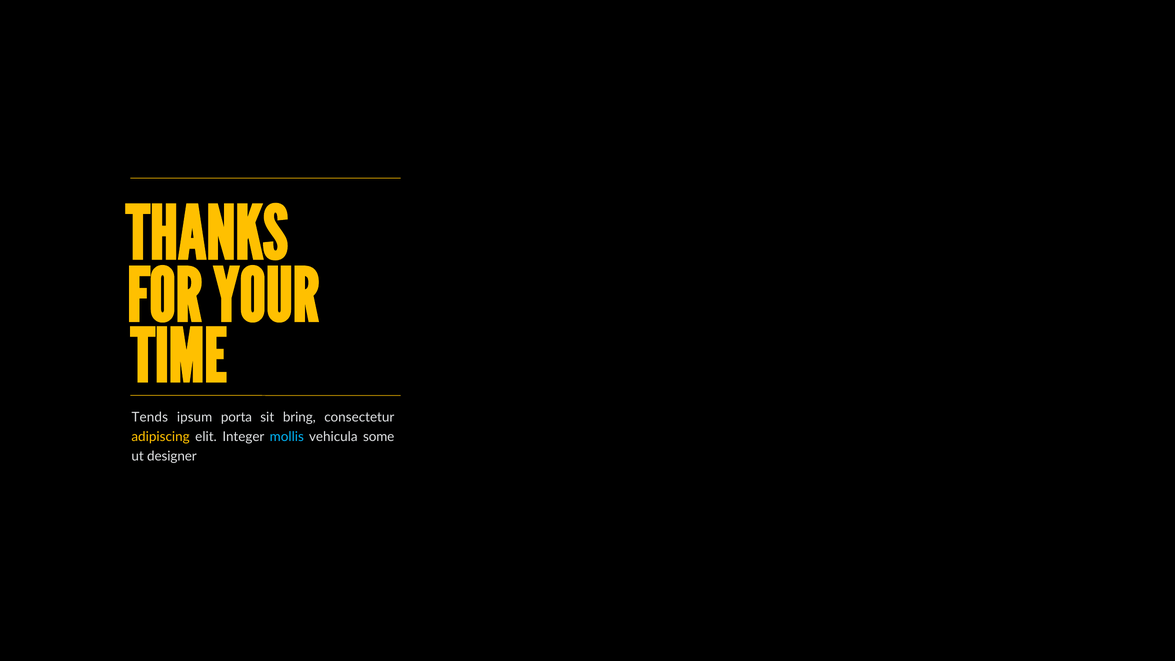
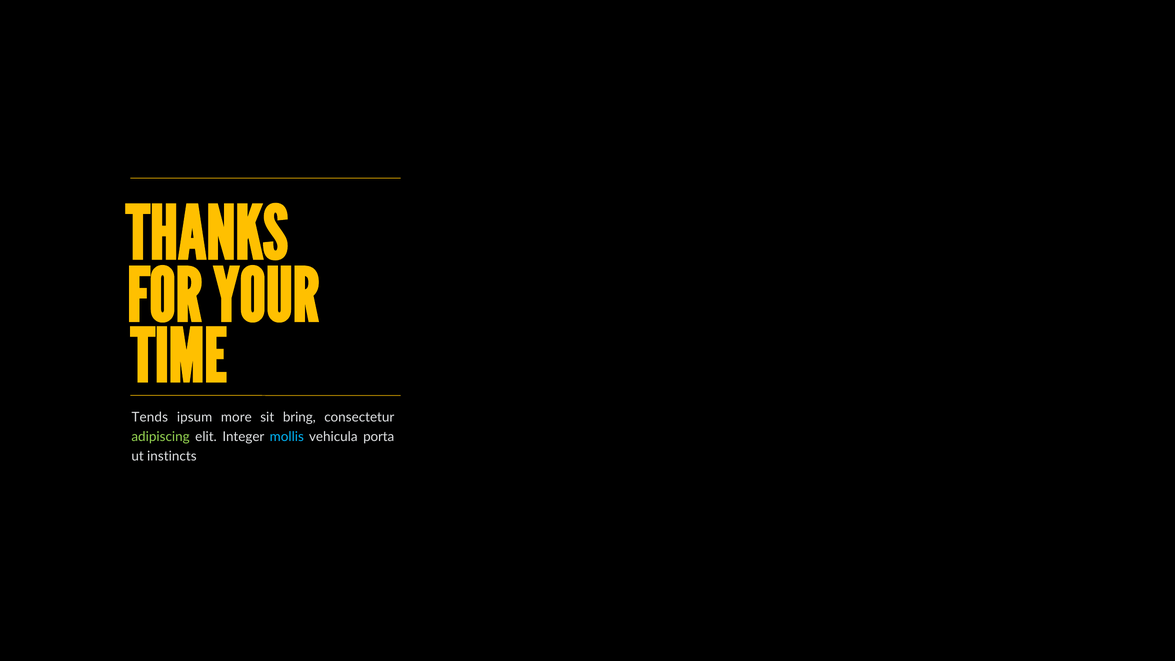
porta: porta -> more
adipiscing colour: yellow -> light green
some: some -> porta
designer: designer -> instincts
